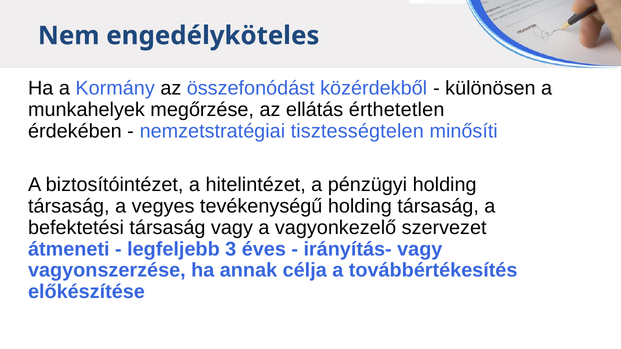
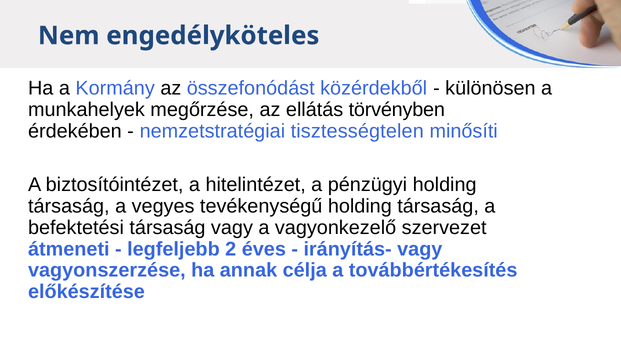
érthetetlen: érthetetlen -> törvényben
3: 3 -> 2
